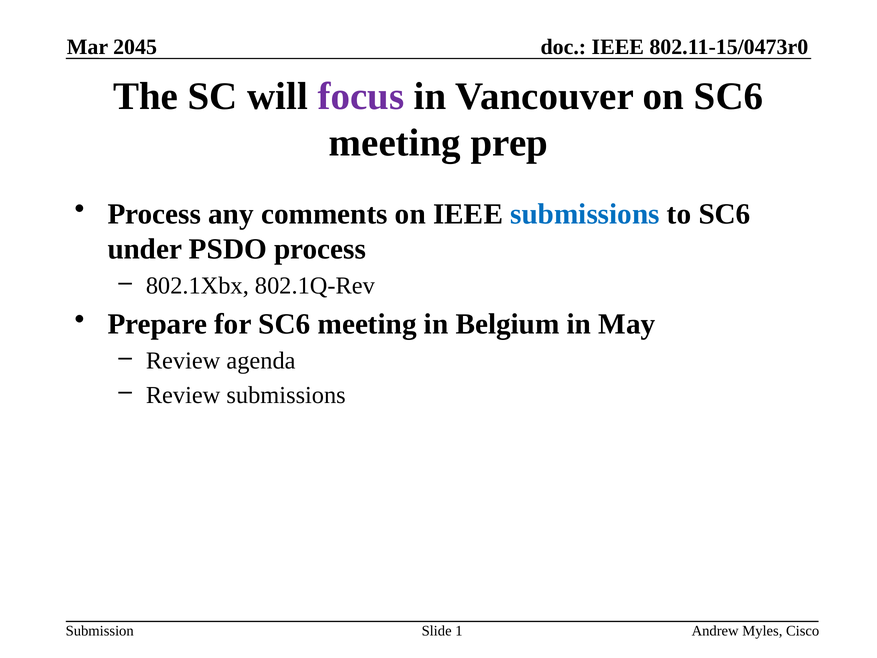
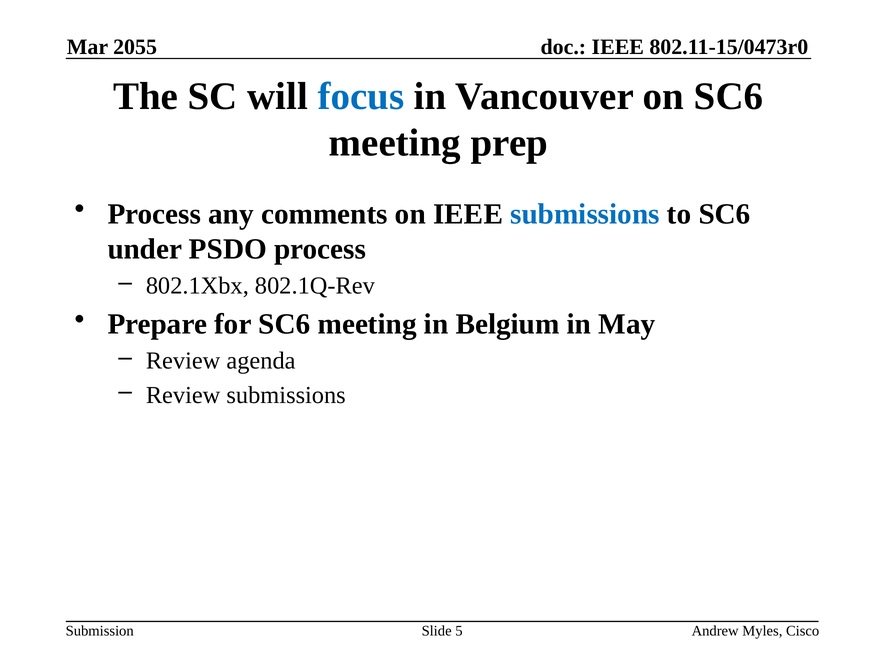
2045: 2045 -> 2055
focus colour: purple -> blue
1: 1 -> 5
